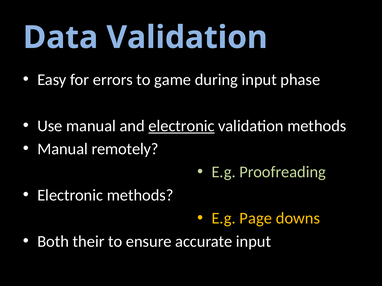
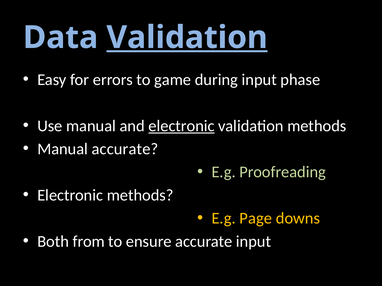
Validation at (187, 38) underline: none -> present
Manual remotely: remotely -> accurate
their: their -> from
